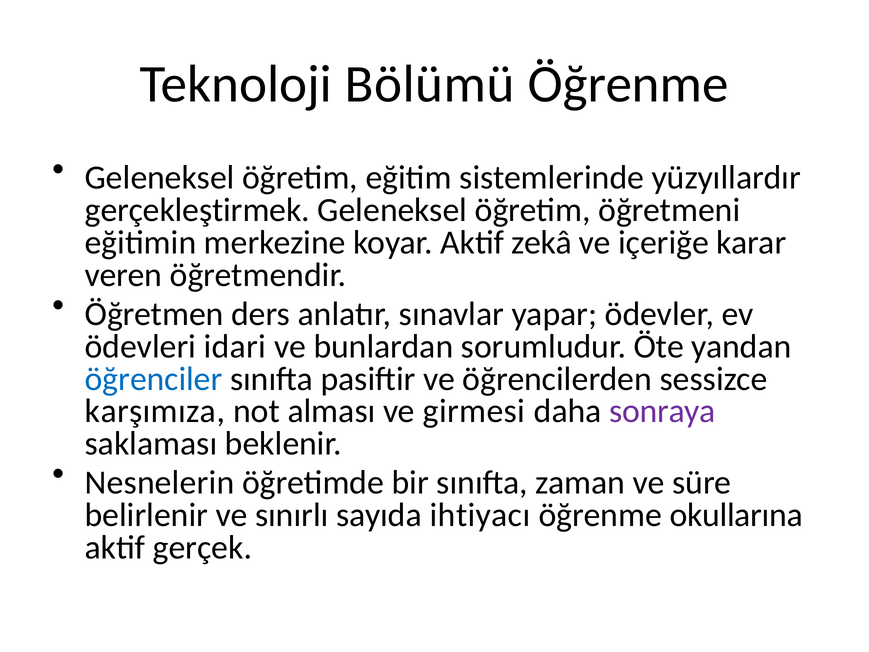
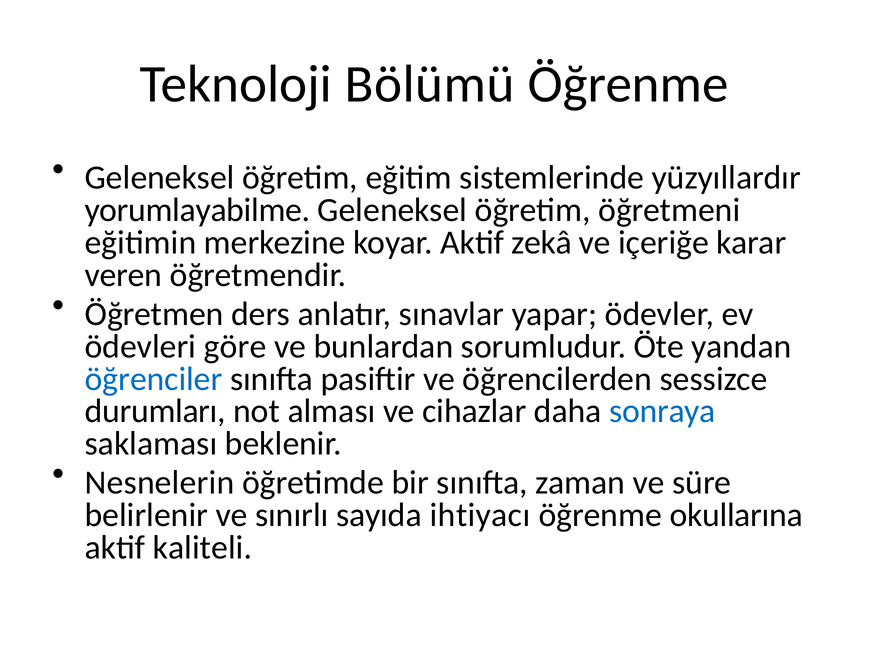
gerçekleştirmek: gerçekleştirmek -> yorumlayabilme
idari: idari -> göre
karşımıza: karşımıza -> durumları
girmesi: girmesi -> cihazlar
sonraya colour: purple -> blue
gerçek: gerçek -> kaliteli
